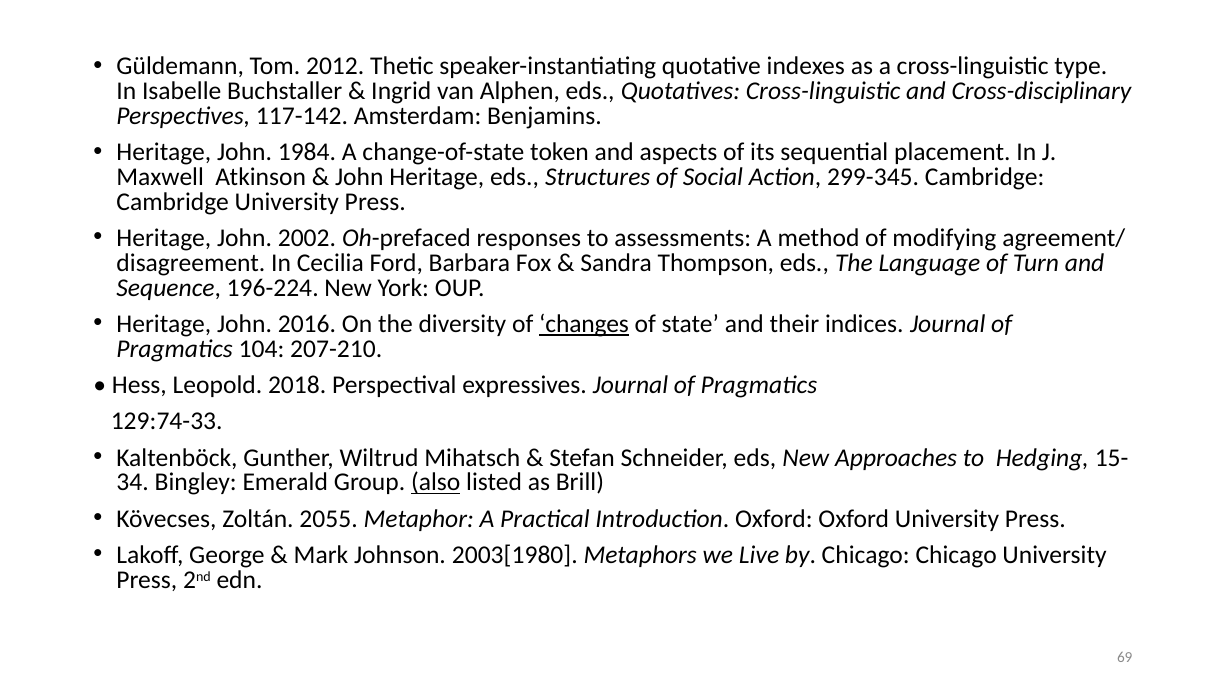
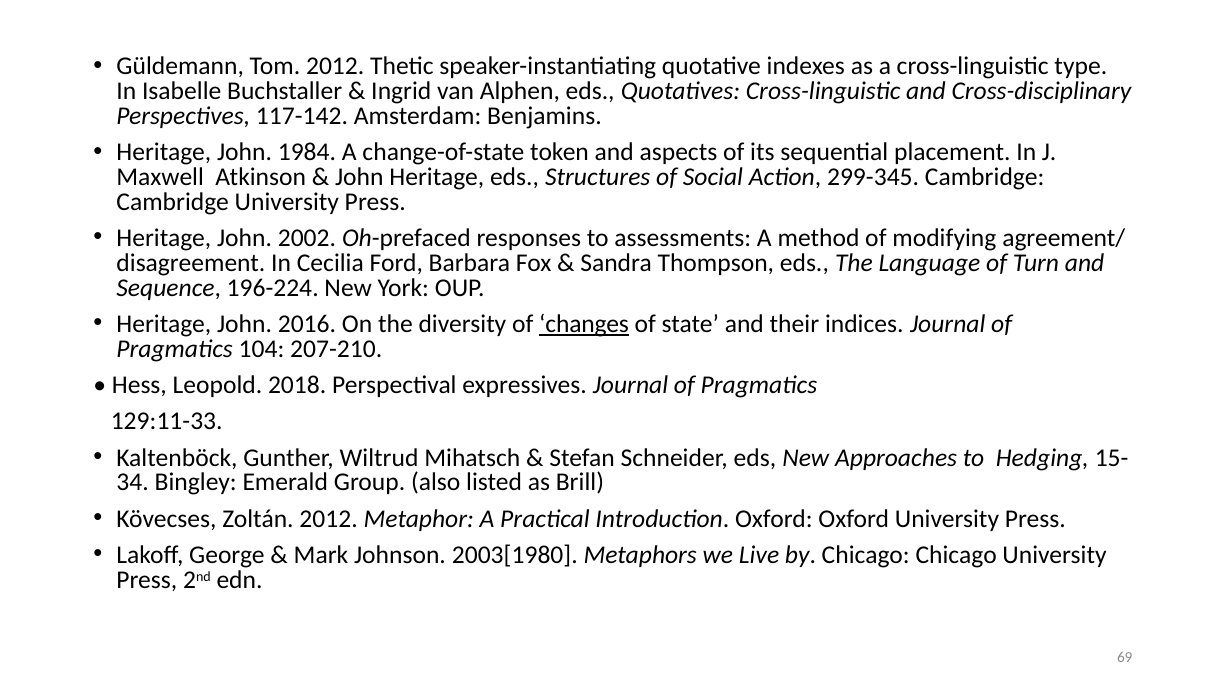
129:74-33: 129:74-33 -> 129:11-33
also underline: present -> none
Zoltán 2055: 2055 -> 2012
